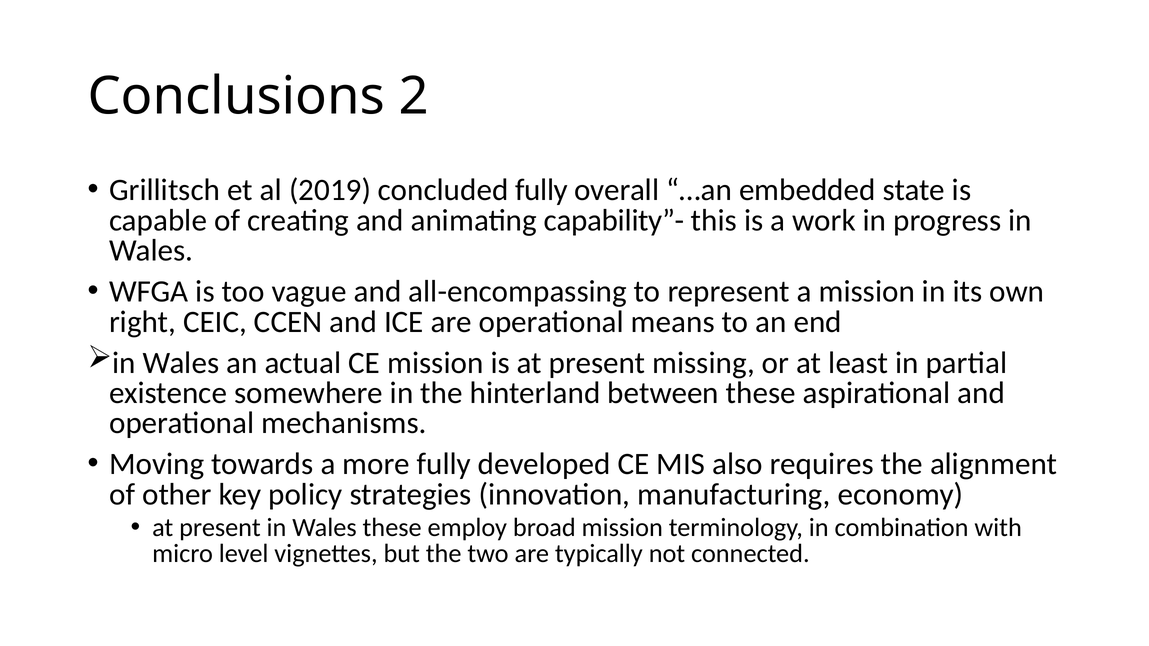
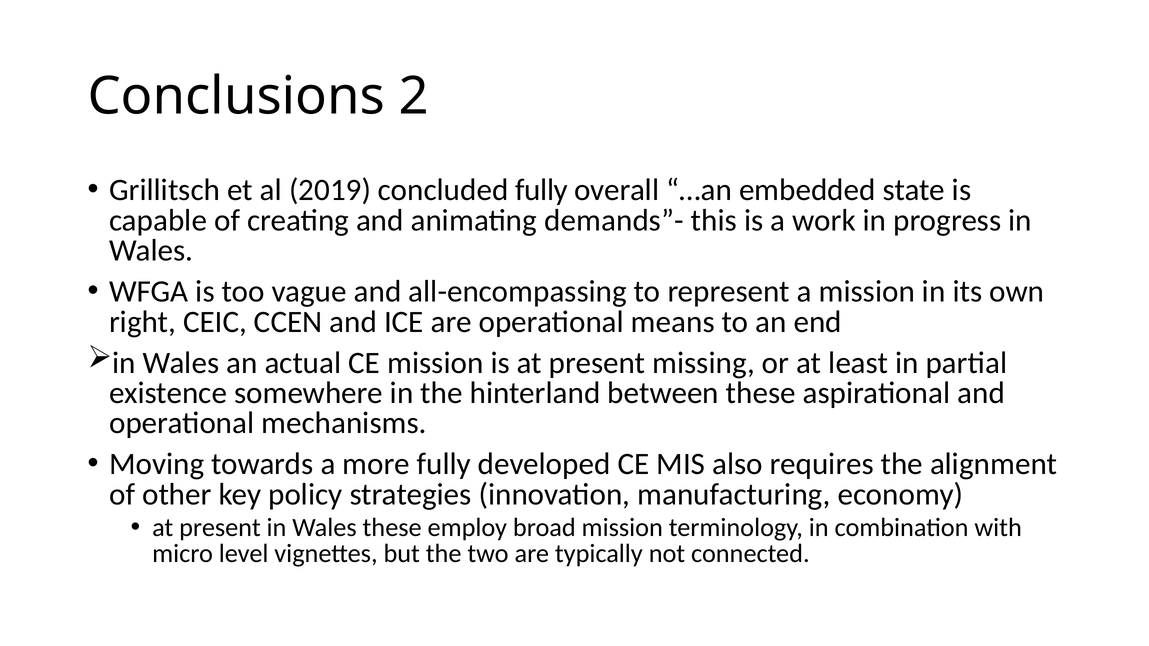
capability”-: capability”- -> demands”-
